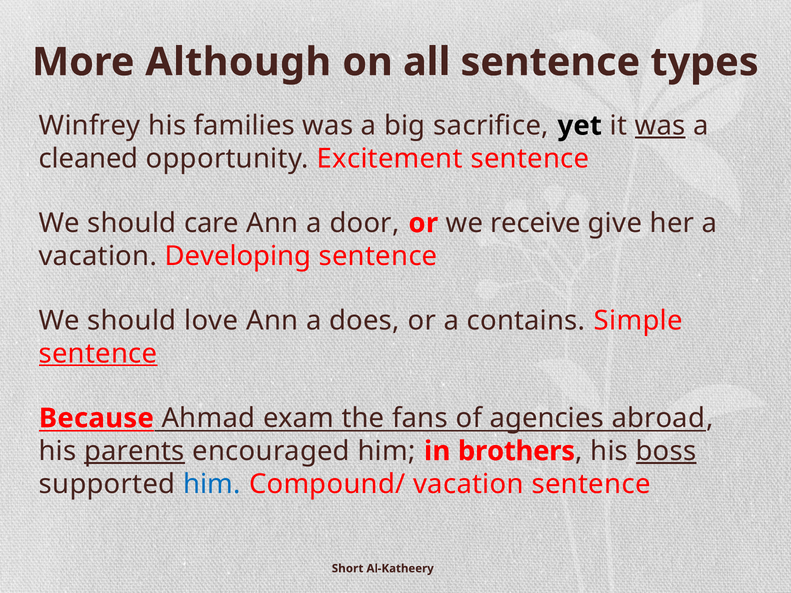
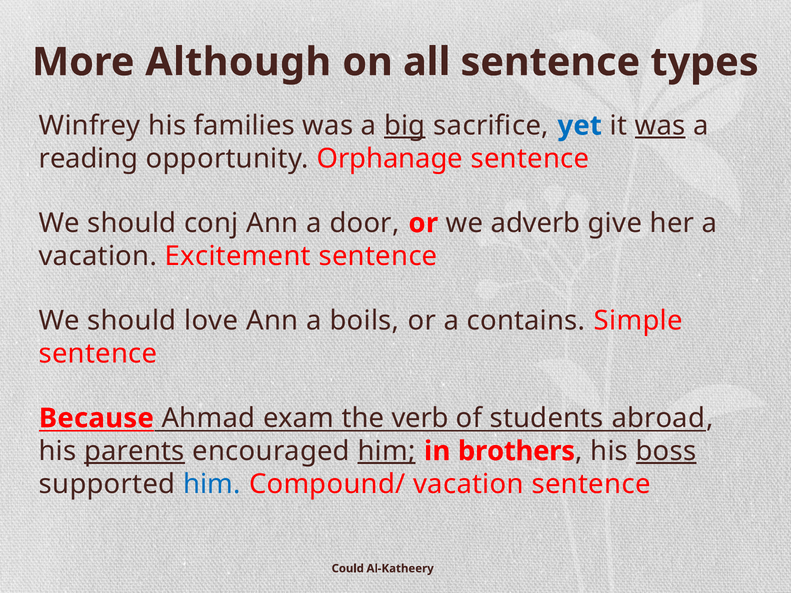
big underline: none -> present
yet colour: black -> blue
cleaned: cleaned -> reading
Excitement: Excitement -> Orphanage
care: care -> conj
receive: receive -> adverb
Developing: Developing -> Excitement
does: does -> boils
sentence at (98, 354) underline: present -> none
fans: fans -> verb
agencies: agencies -> students
him at (386, 451) underline: none -> present
Short: Short -> Could
